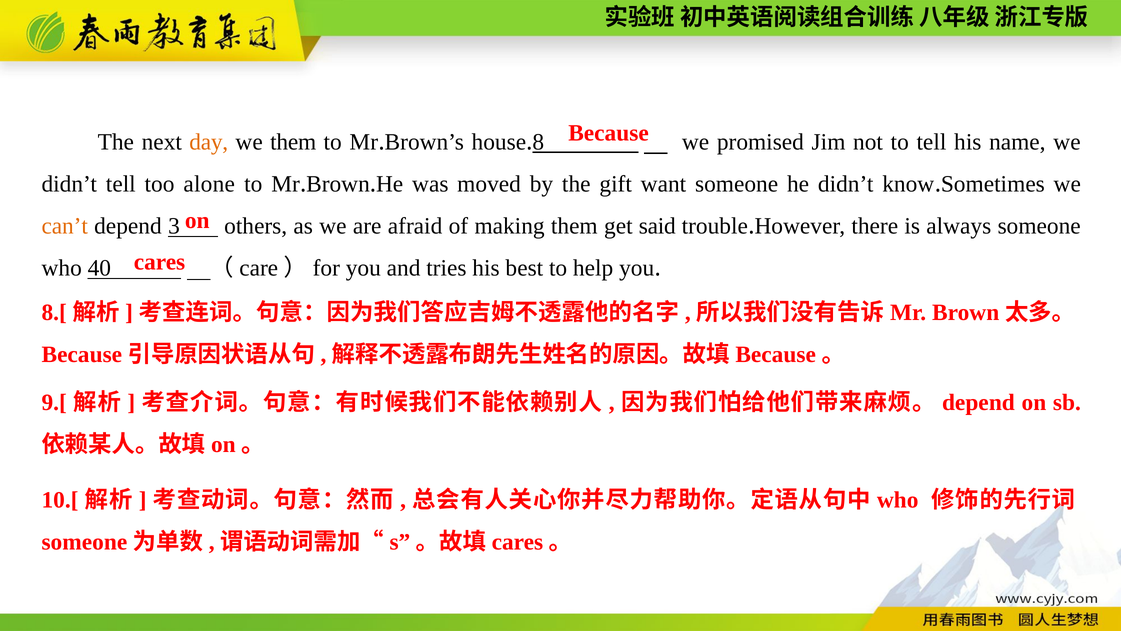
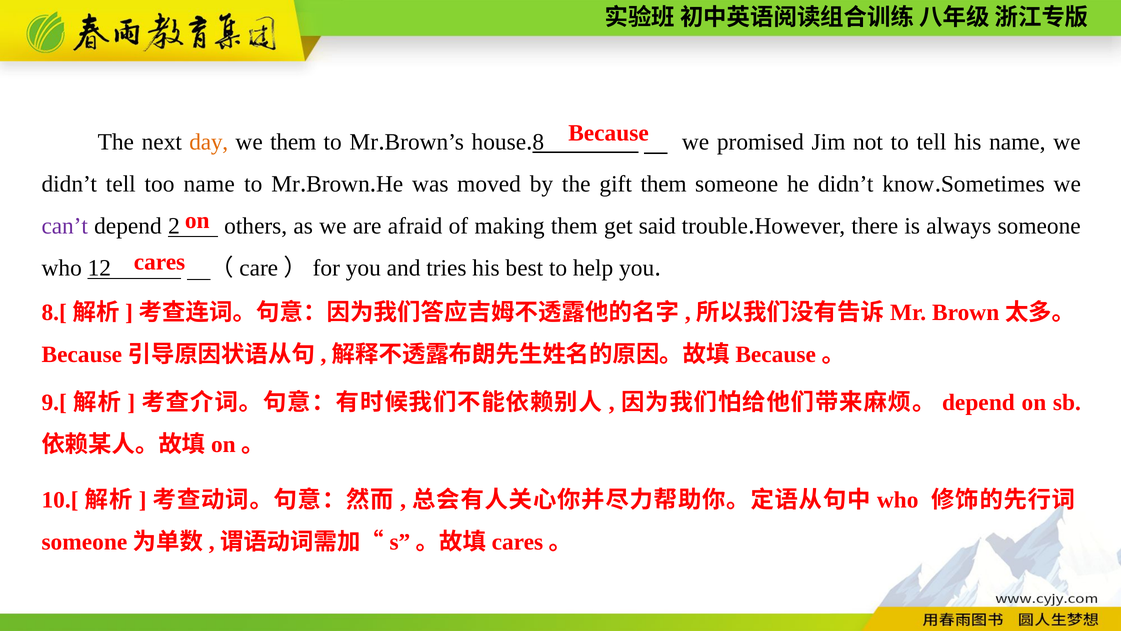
too alone: alone -> name
gift want: want -> them
can’t colour: orange -> purple
3: 3 -> 2
40: 40 -> 12
